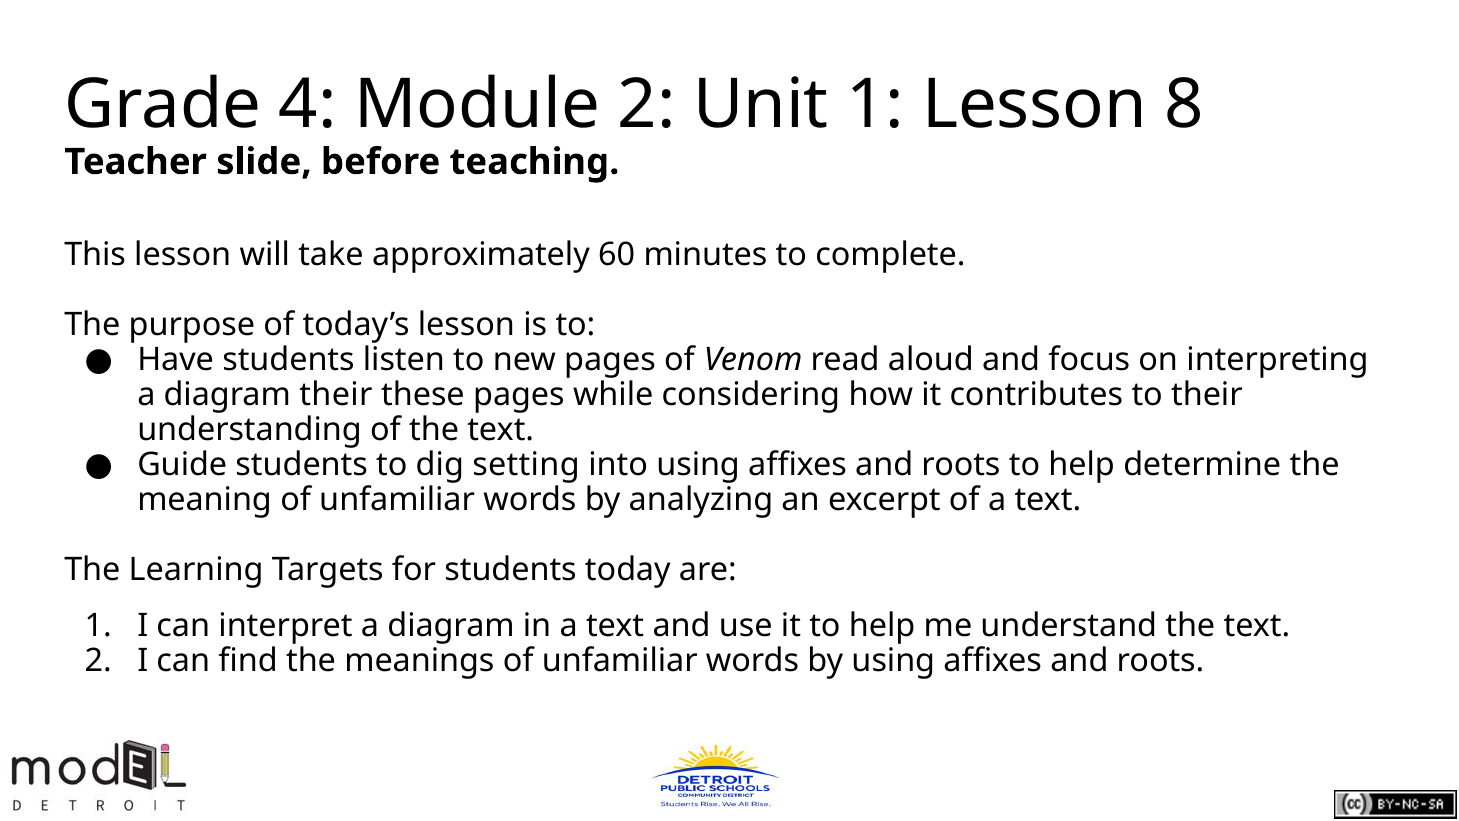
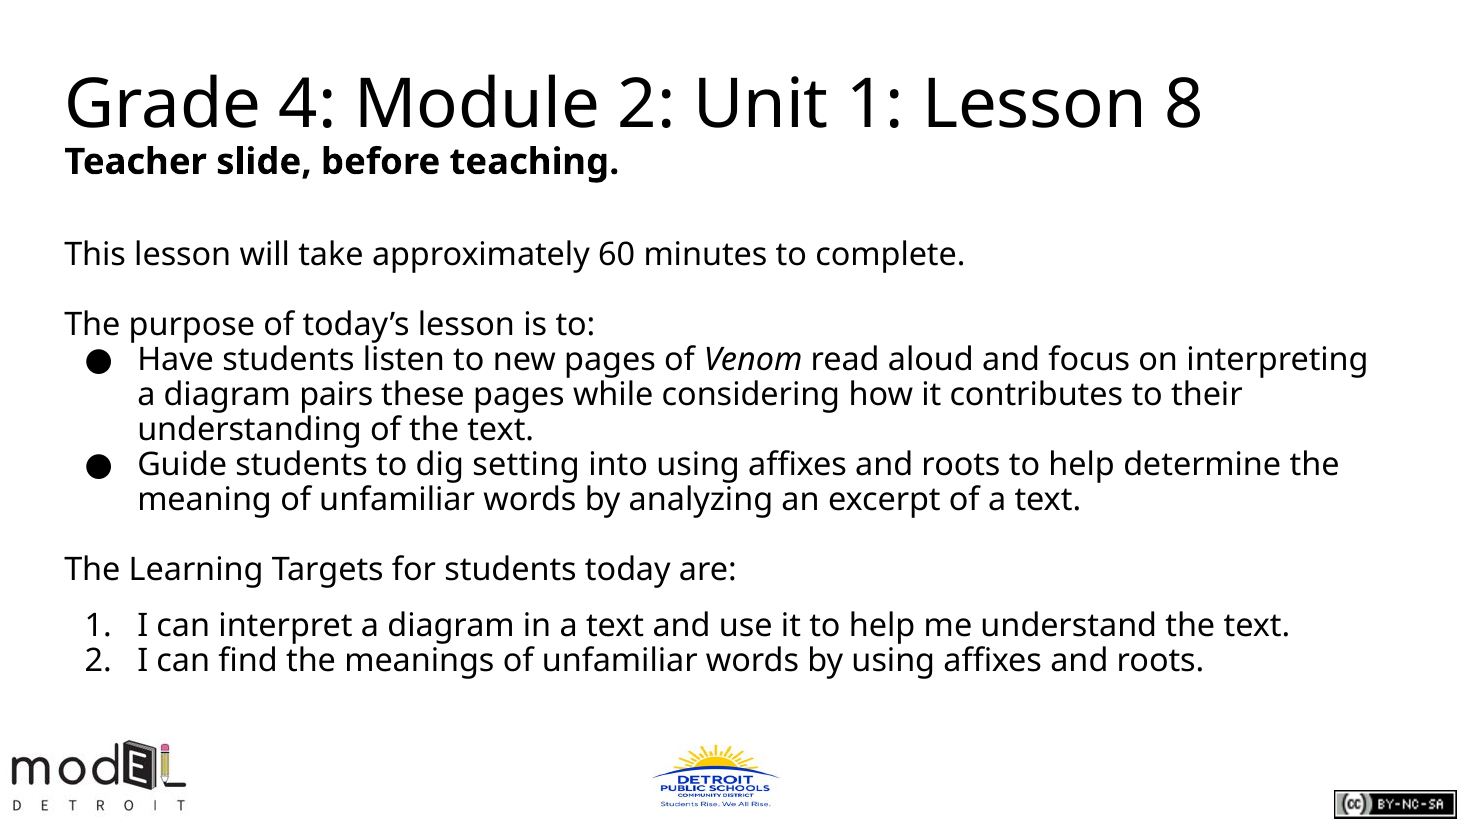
diagram their: their -> pairs
